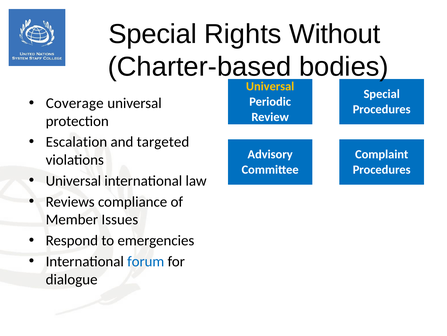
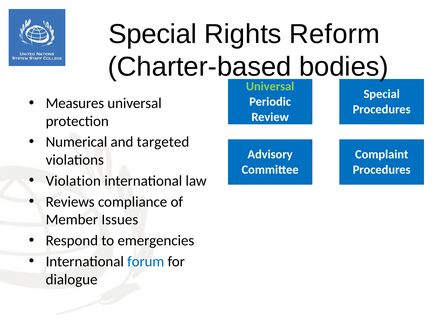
Without: Without -> Reform
Universal at (270, 86) colour: yellow -> light green
Coverage: Coverage -> Measures
Escalation: Escalation -> Numerical
Universal at (73, 180): Universal -> Violation
